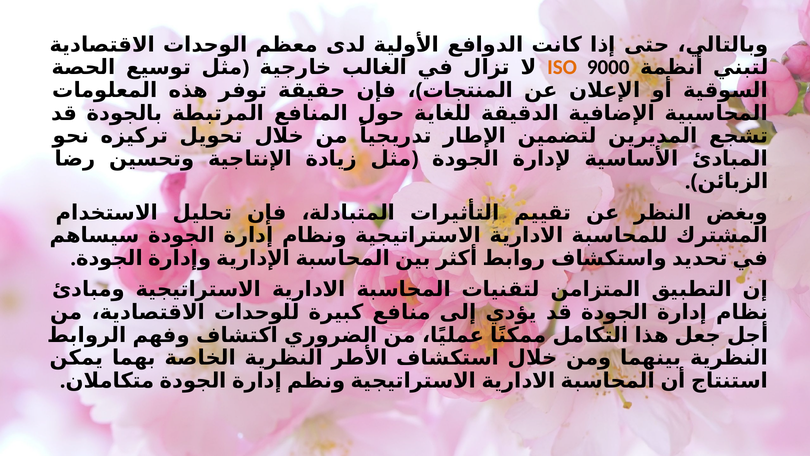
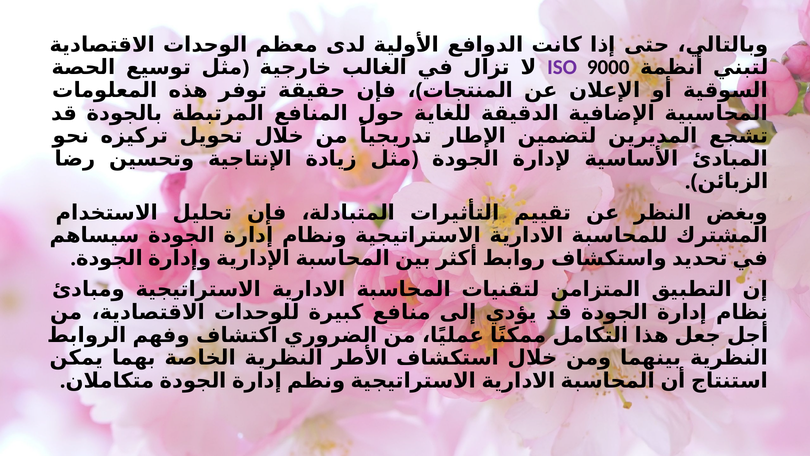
ISO colour: orange -> purple
